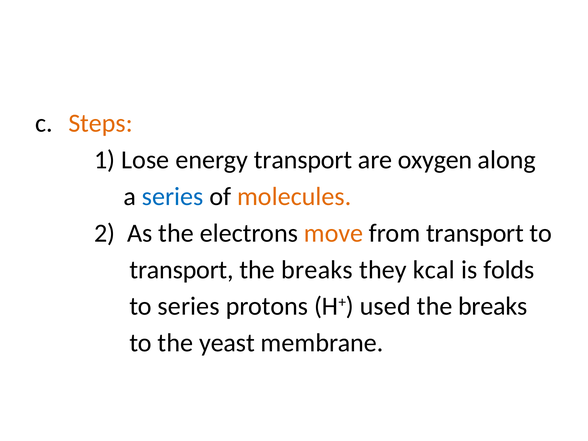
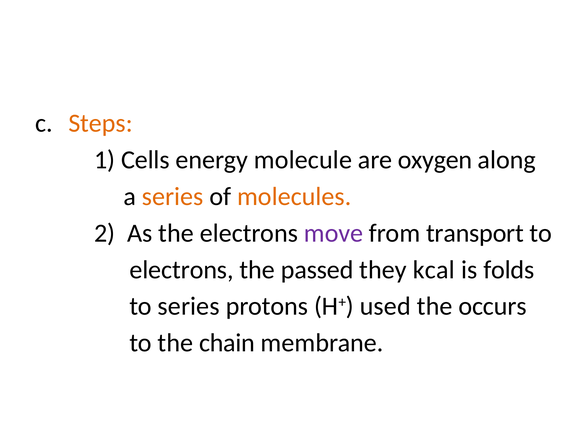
Lose: Lose -> Cells
energy transport: transport -> molecule
series at (173, 197) colour: blue -> orange
move colour: orange -> purple
transport at (182, 270): transport -> electrons
breaks at (317, 270): breaks -> passed
breaks at (493, 306): breaks -> occurs
yeast: yeast -> chain
